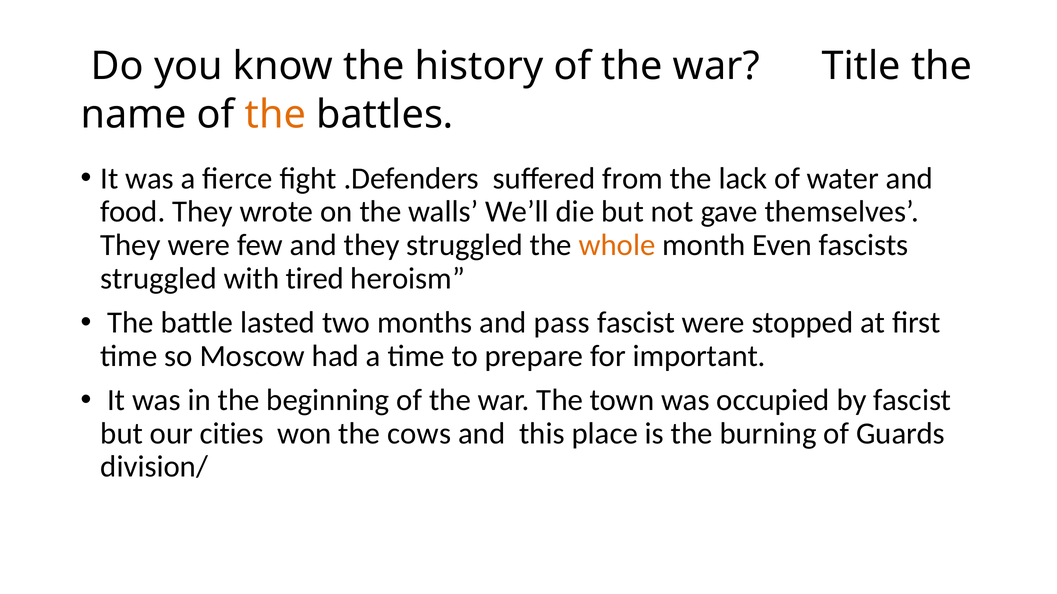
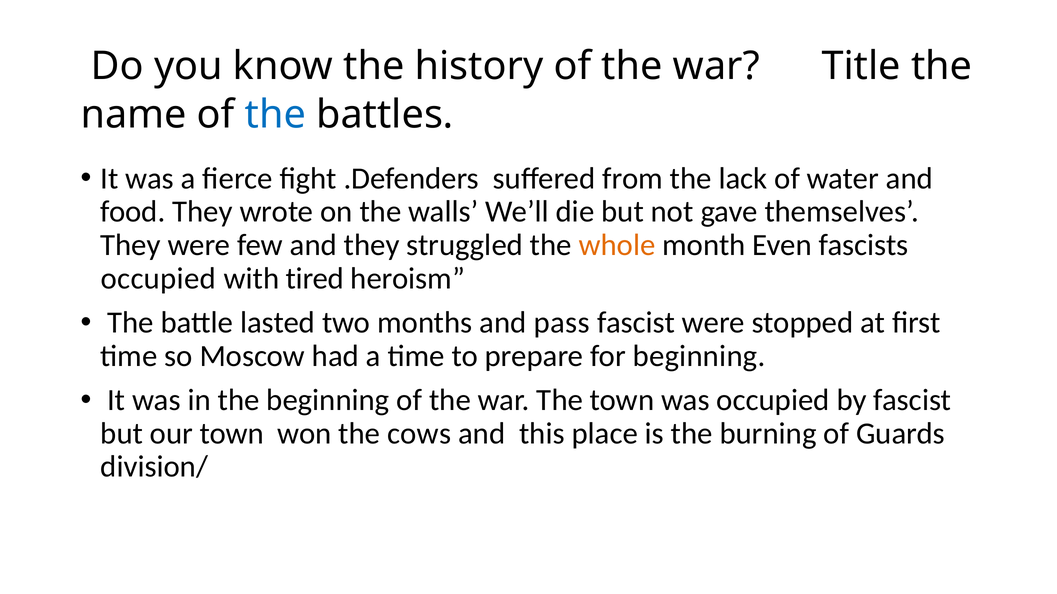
the at (275, 115) colour: orange -> blue
struggled at (159, 279): struggled -> occupied
for important: important -> beginning
our cities: cities -> town
